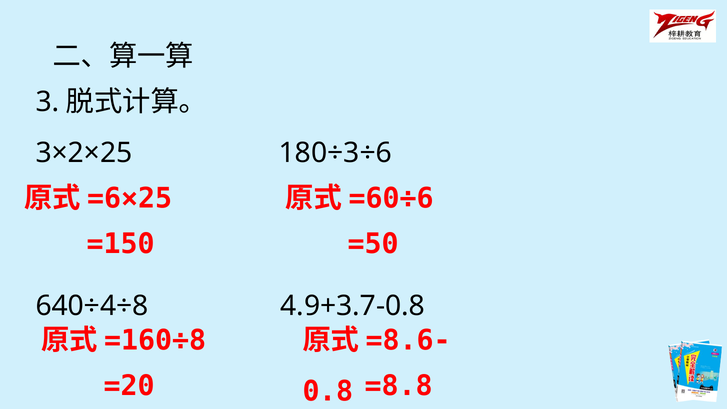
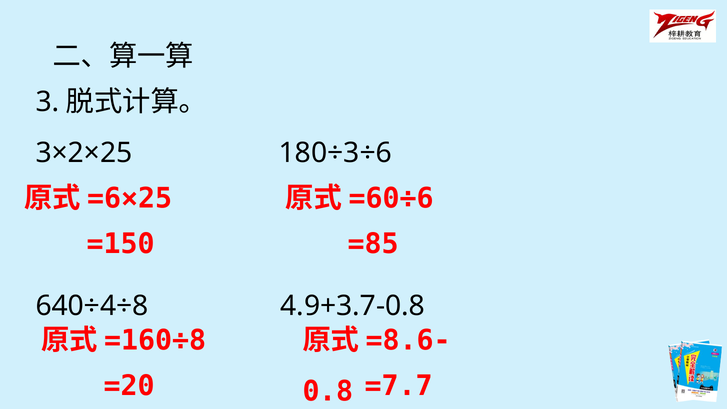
=50: =50 -> =85
=8.8: =8.8 -> =7.7
